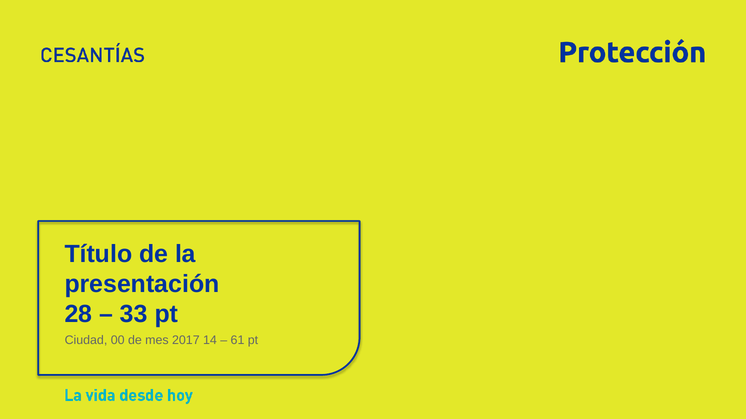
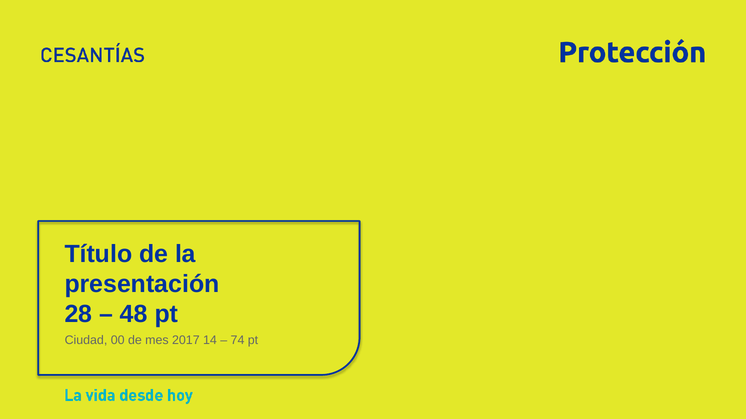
33: 33 -> 48
61: 61 -> 74
